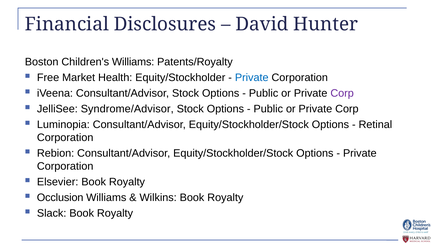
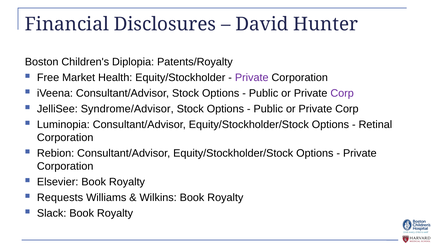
Children's Williams: Williams -> Diplopia
Private at (252, 78) colour: blue -> purple
Occlusion: Occlusion -> Requests
